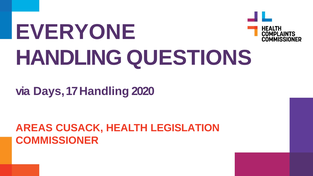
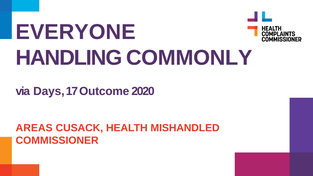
QUESTIONS: QUESTIONS -> COMMONLY
17 Handling: Handling -> Outcome
LEGISLATION: LEGISLATION -> MISHANDLED
